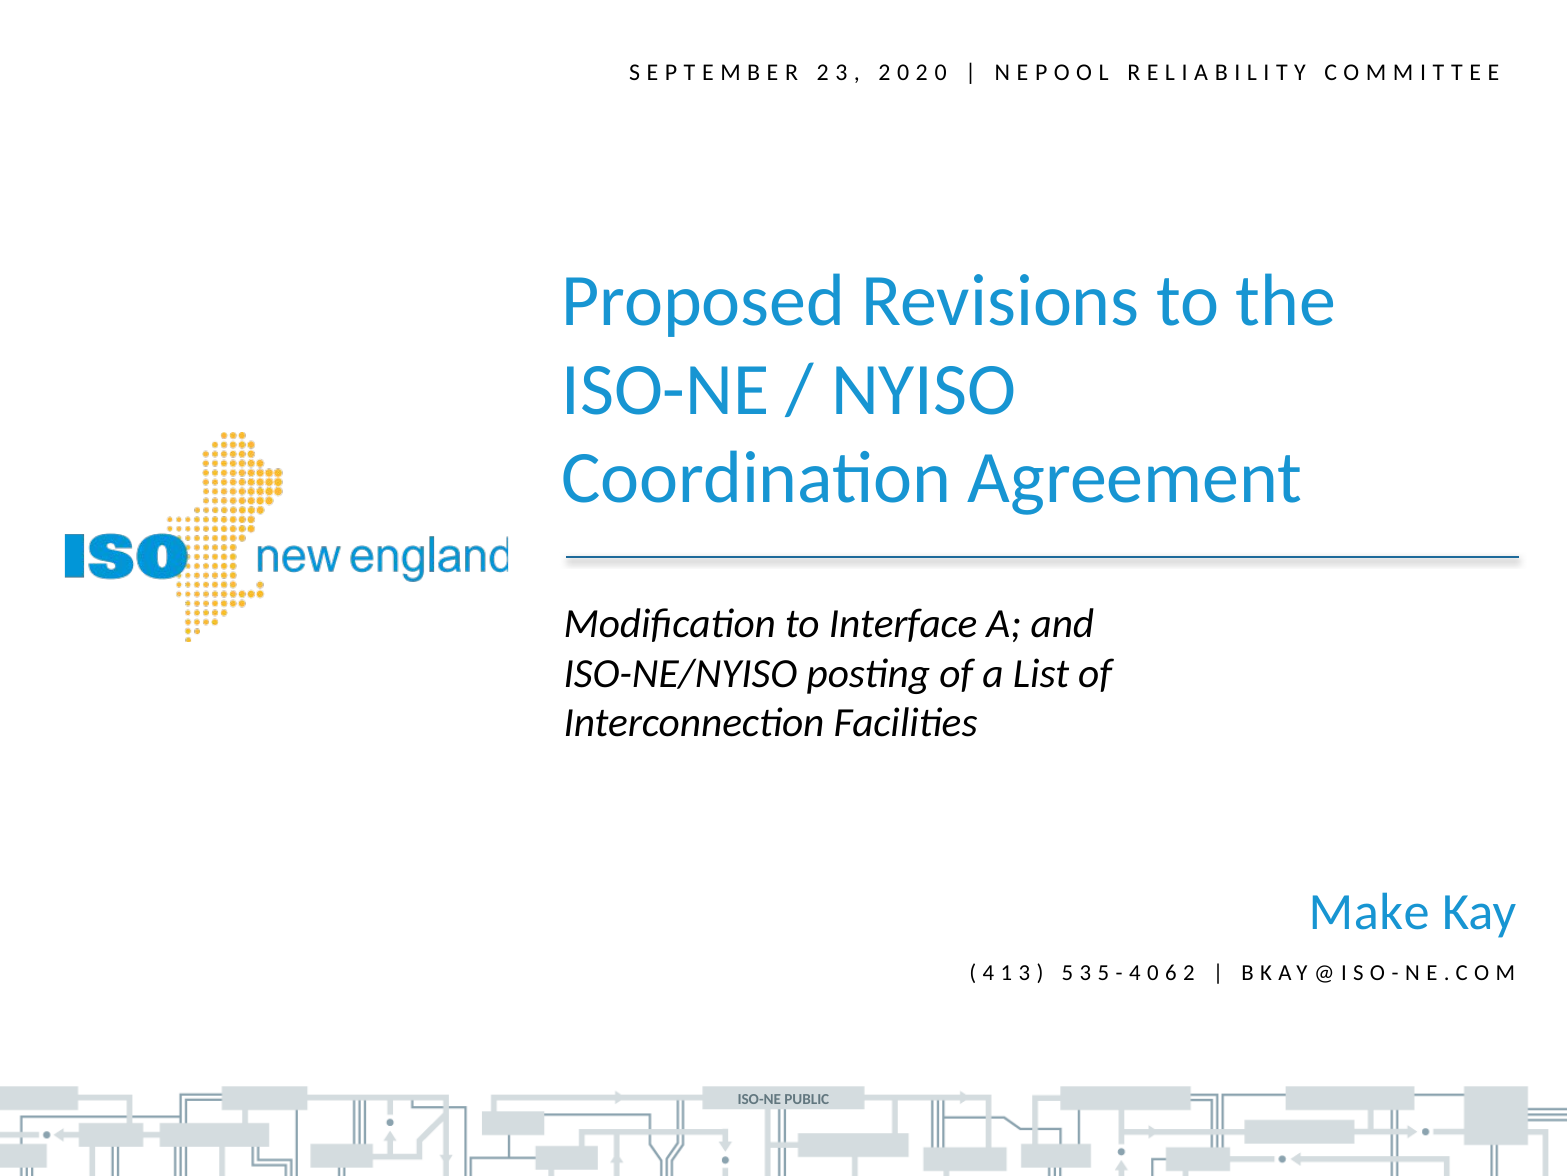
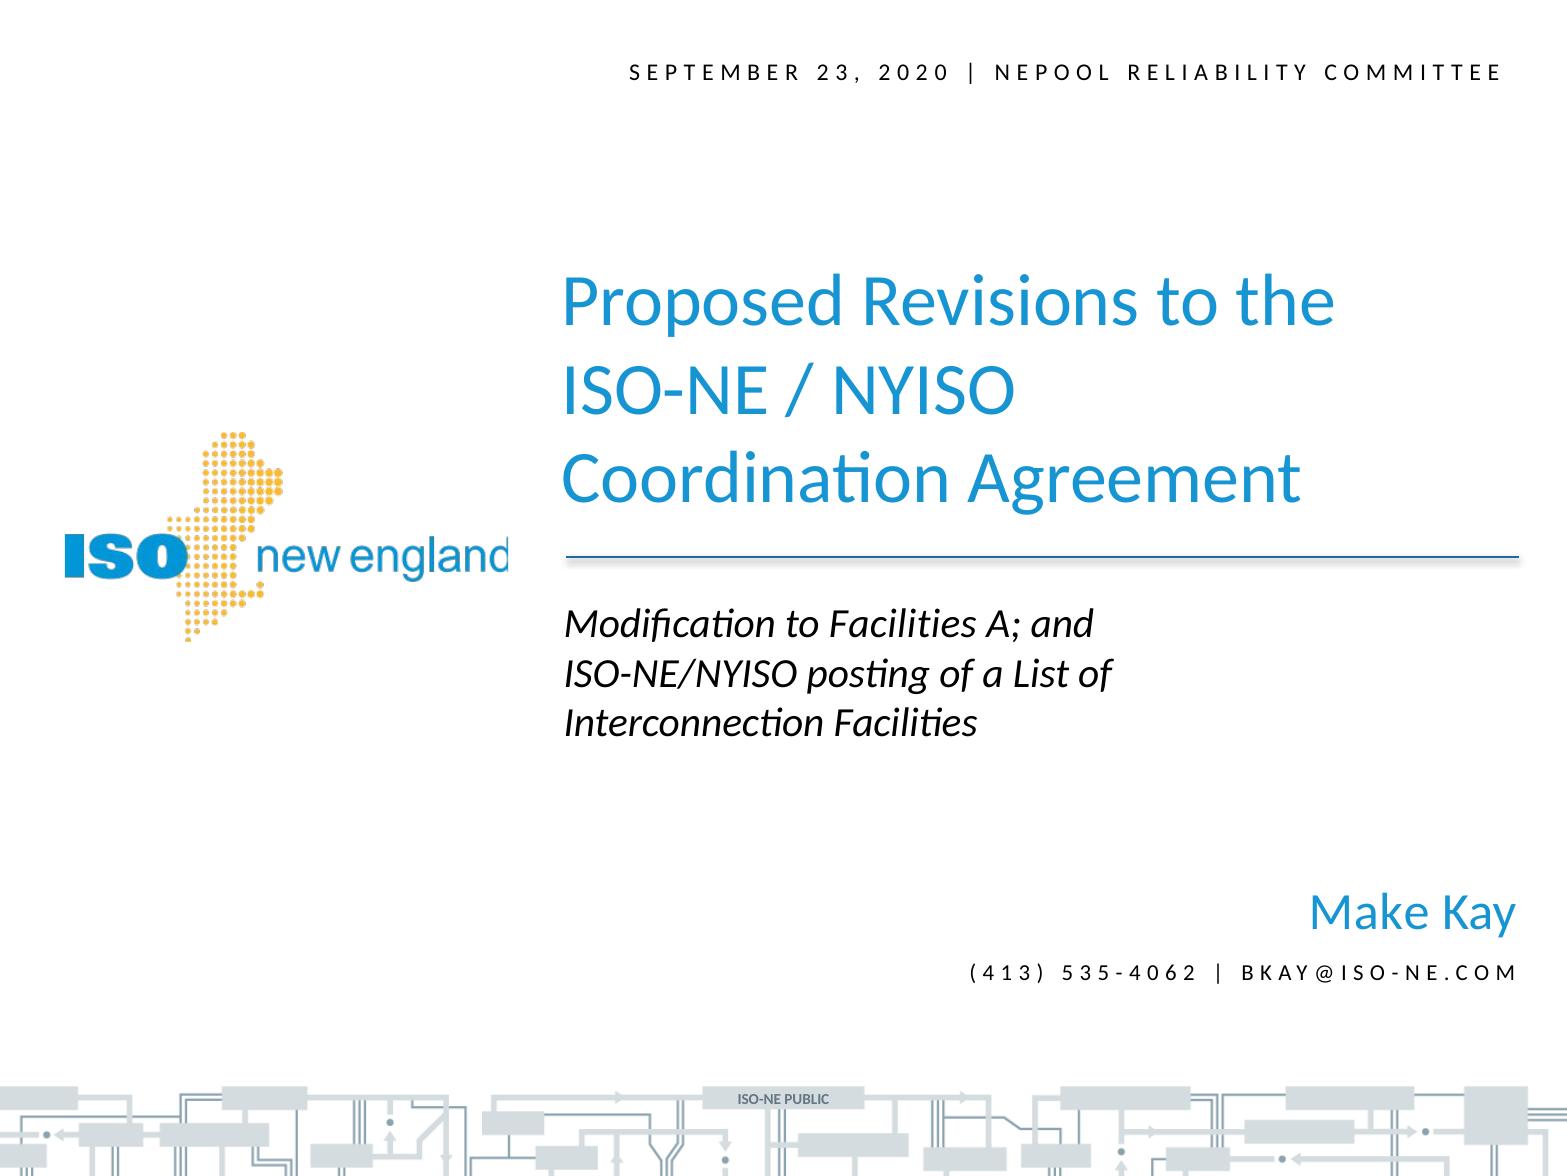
to Interface: Interface -> Facilities
